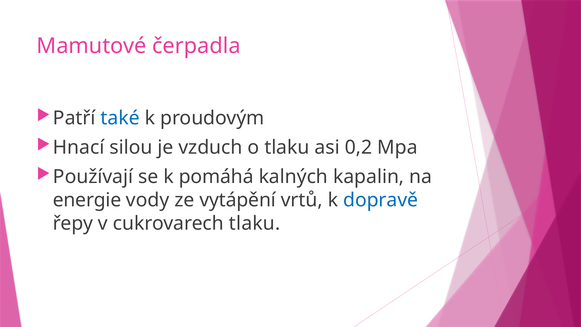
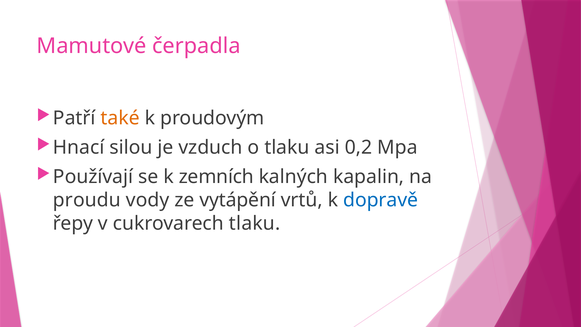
také colour: blue -> orange
pomáhá: pomáhá -> zemních
energie: energie -> proudu
